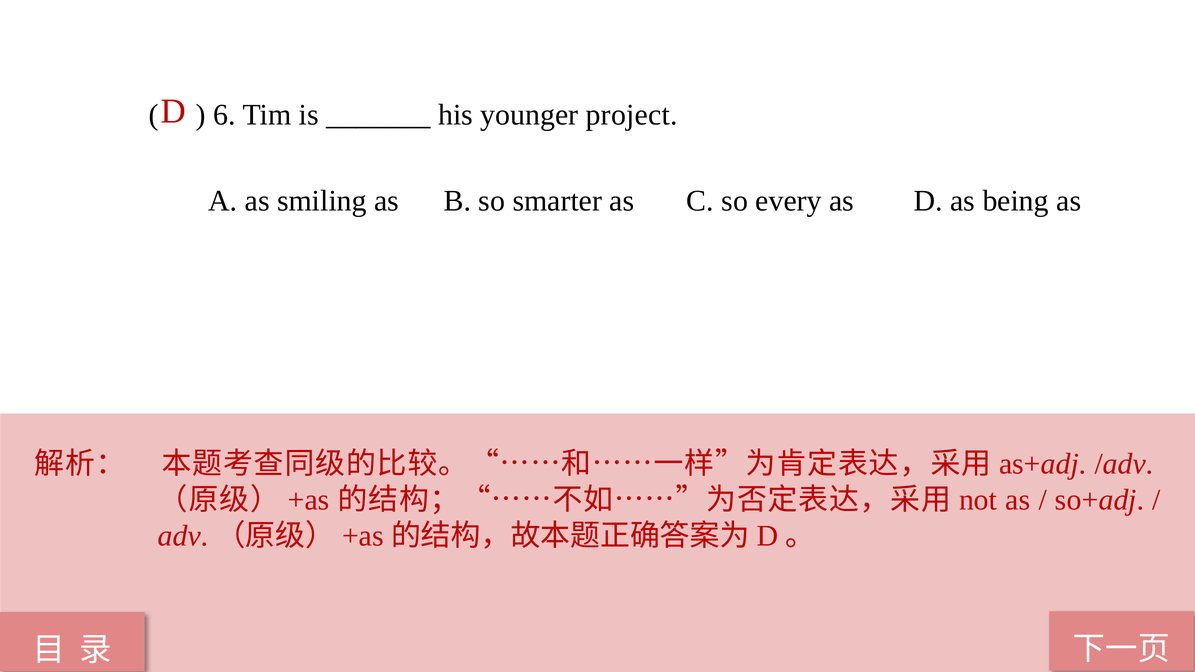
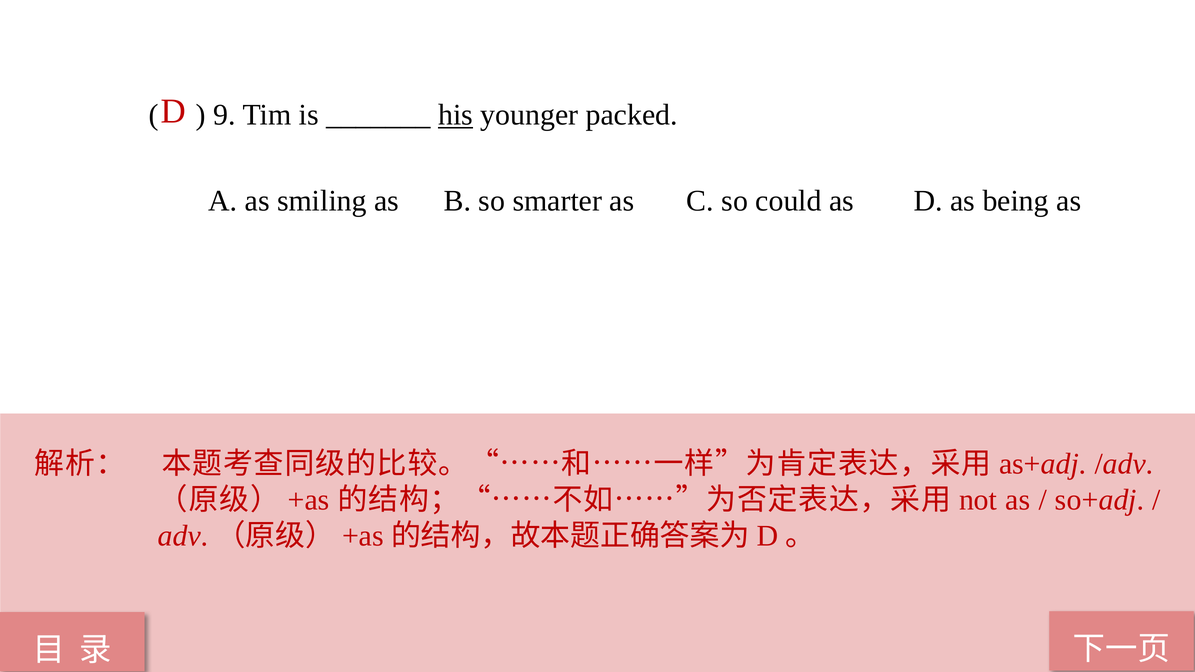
6: 6 -> 9
his underline: none -> present
project: project -> packed
every: every -> could
